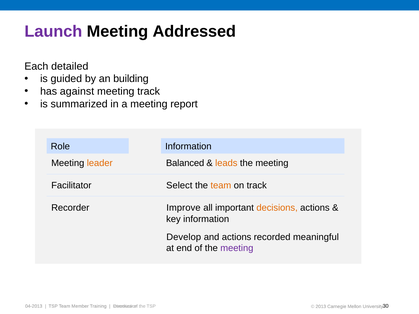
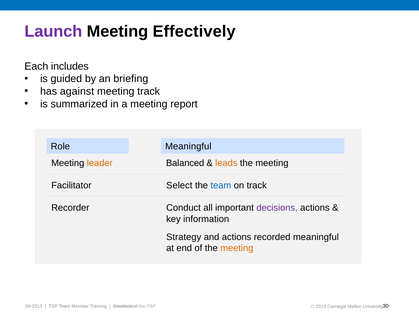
Addressed: Addressed -> Effectively
detailed: detailed -> includes
building: building -> briefing
Role Information: Information -> Meaningful
team at (221, 186) colour: orange -> blue
Improve: Improve -> Conduct
decisions colour: orange -> purple
Develop: Develop -> Strategy
meeting at (237, 248) colour: purple -> orange
